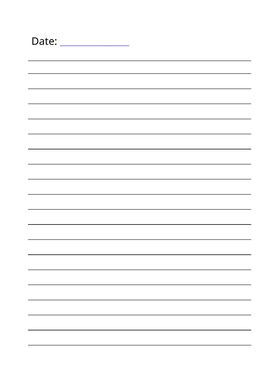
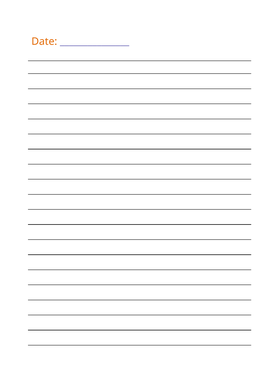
Date colour: black -> orange
